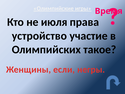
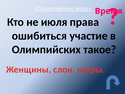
устройство: устройство -> ошибиться
если: если -> слон
